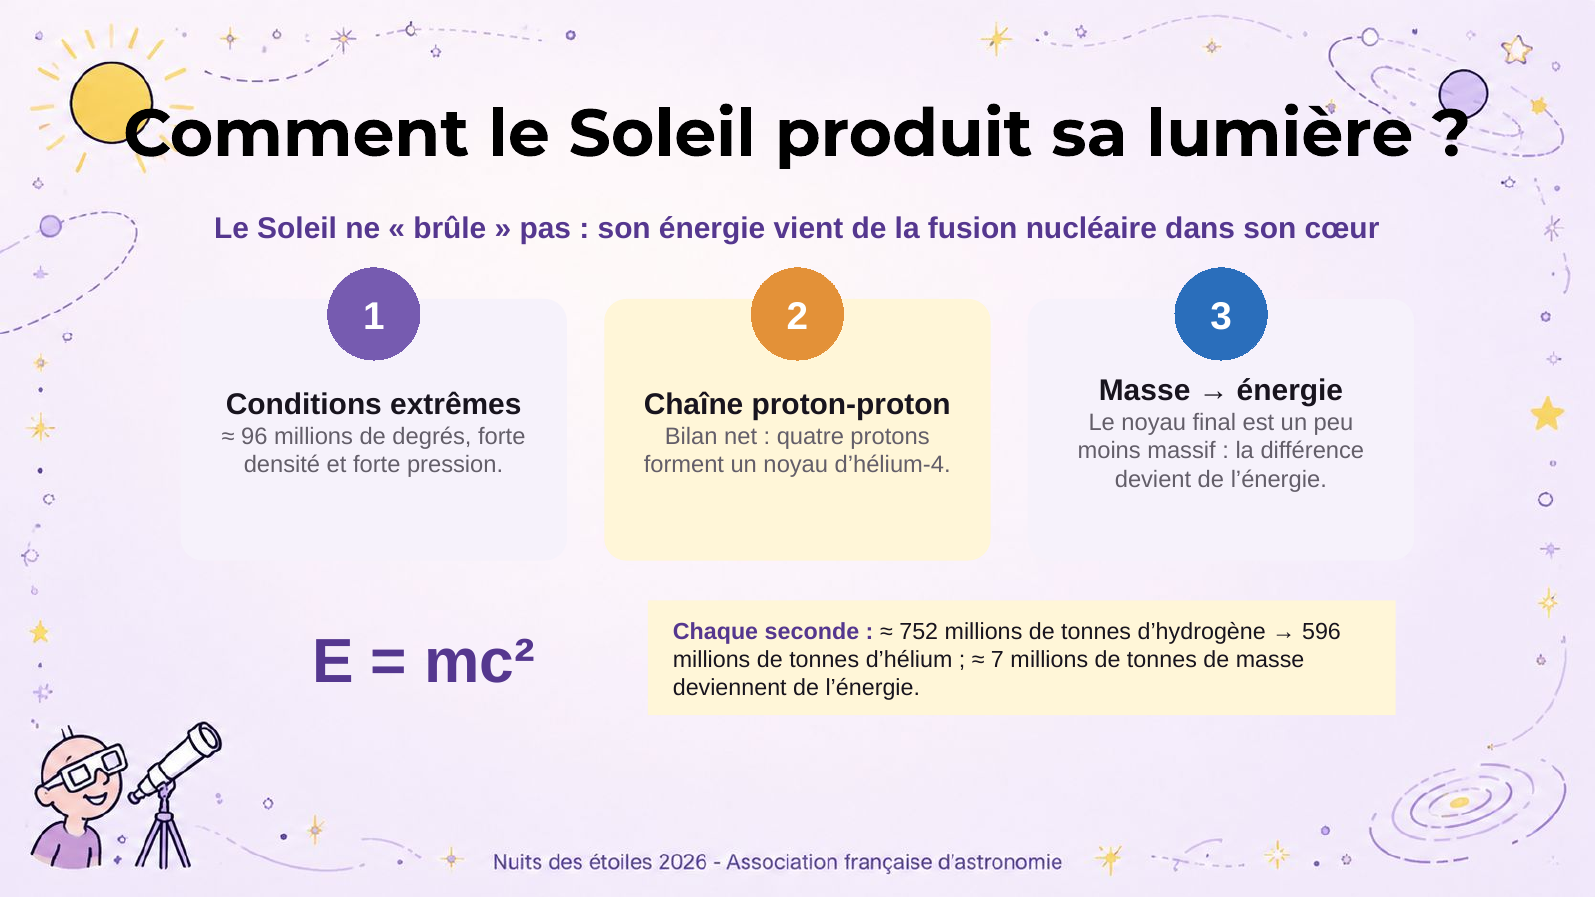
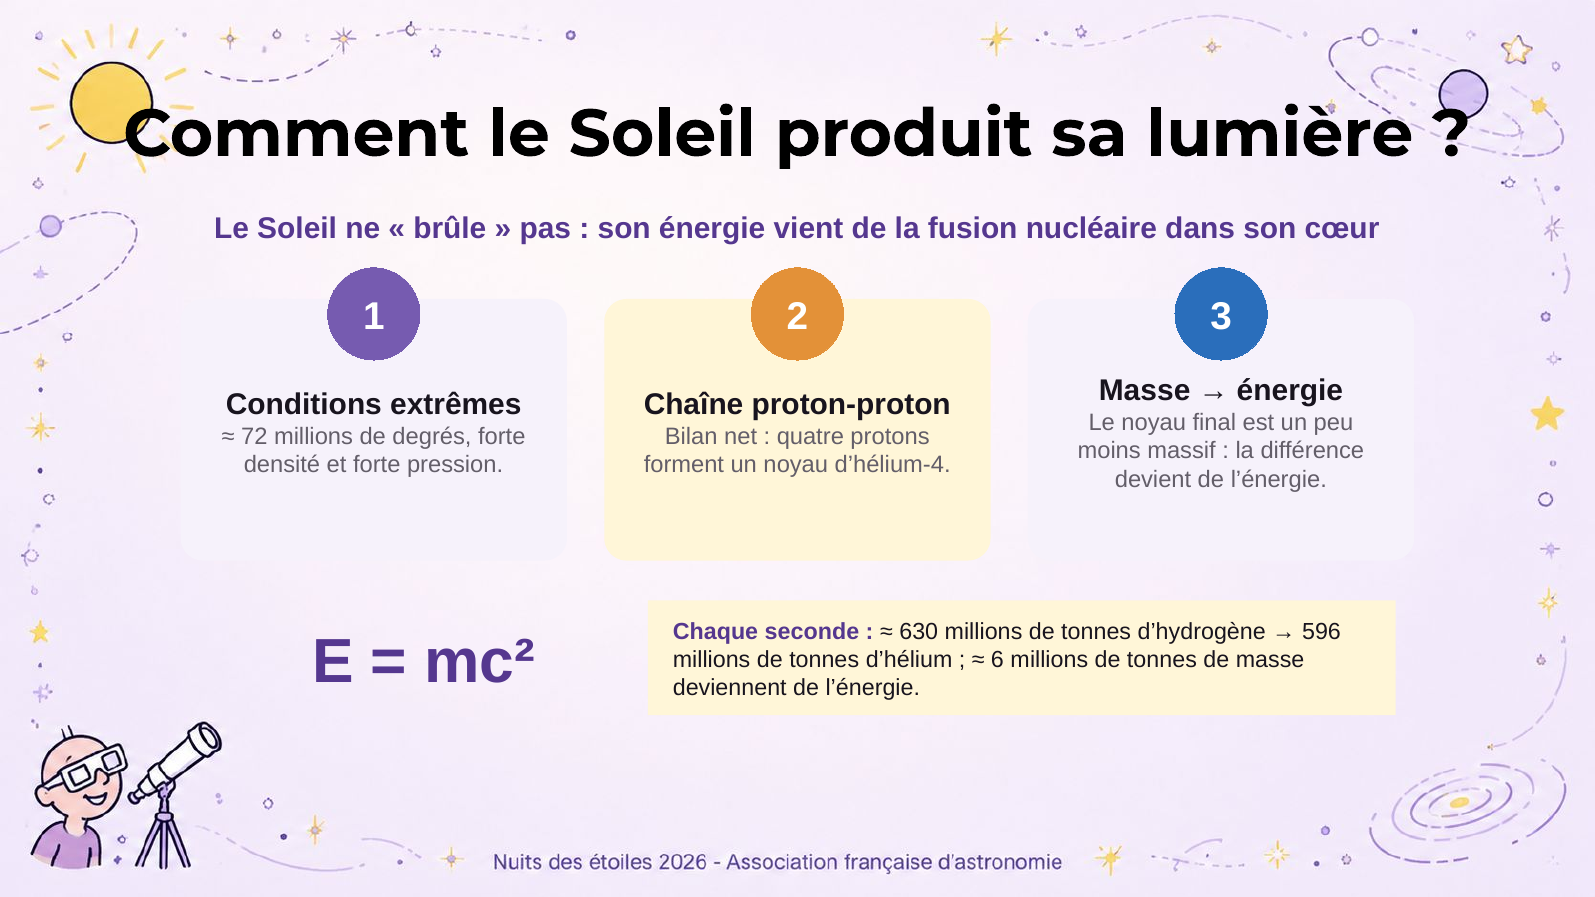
96: 96 -> 72
752: 752 -> 630
7: 7 -> 6
